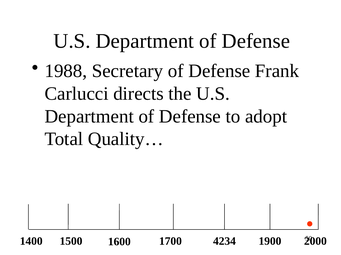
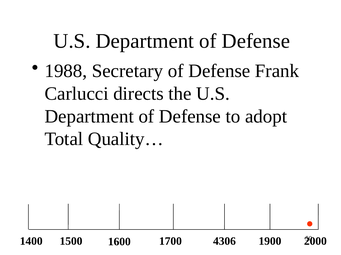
4234: 4234 -> 4306
